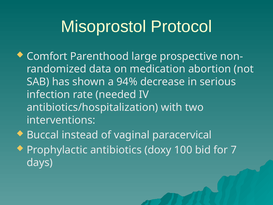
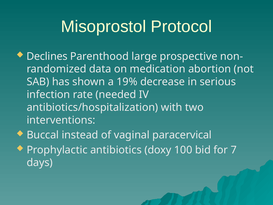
Comfort: Comfort -> Declines
94%: 94% -> 19%
